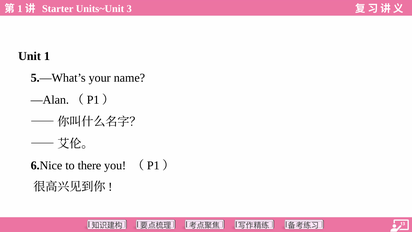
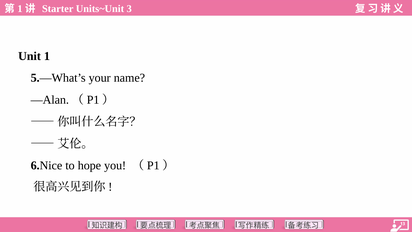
there: there -> hope
